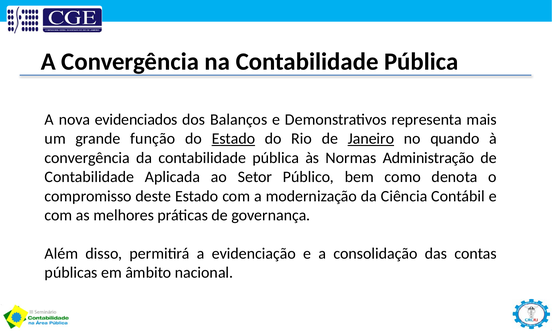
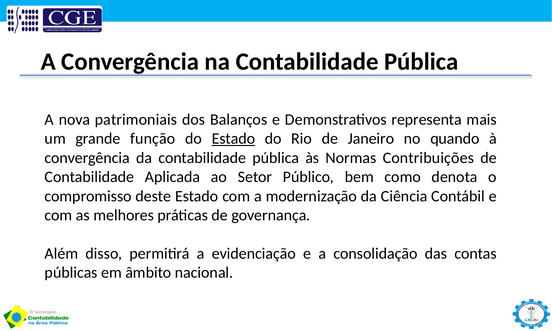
evidenciados: evidenciados -> patrimoniais
Janeiro underline: present -> none
Administração: Administração -> Contribuições
